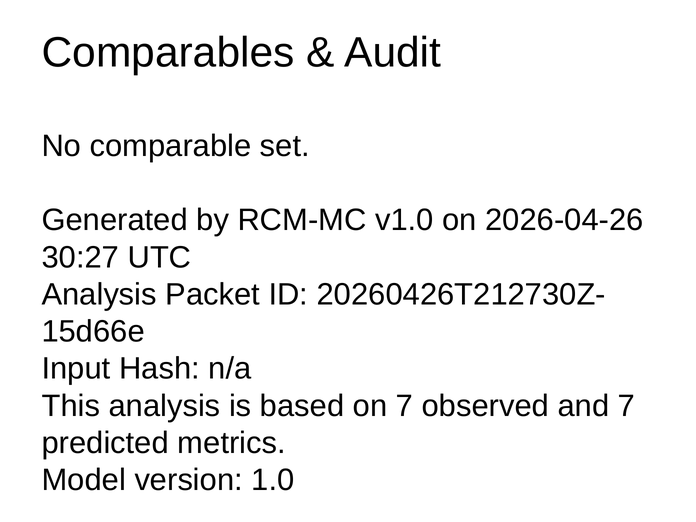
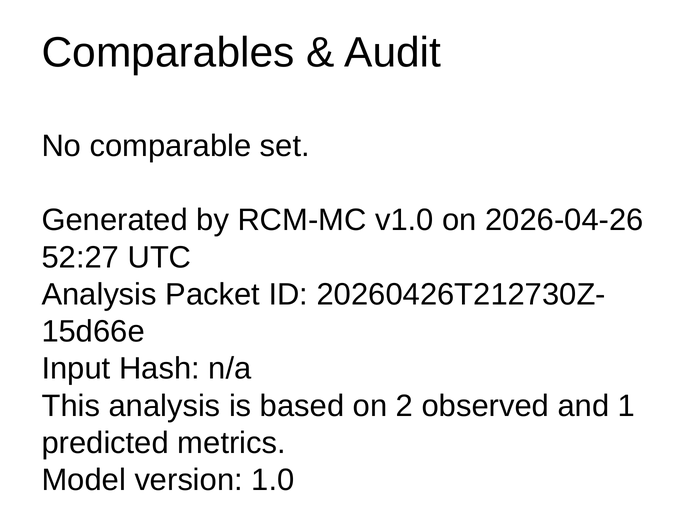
30:27: 30:27 -> 52:27
on 7: 7 -> 2
and 7: 7 -> 1
